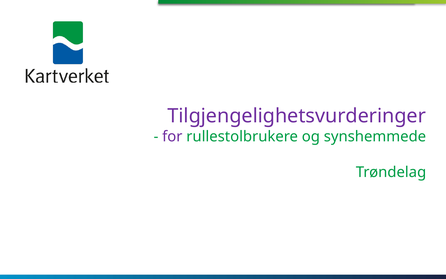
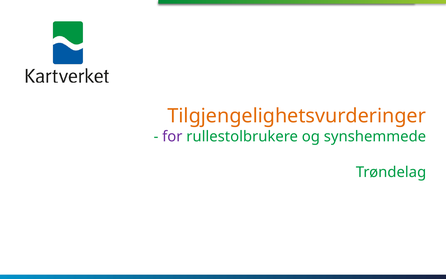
Tilgjengelighetsvurderinger colour: purple -> orange
